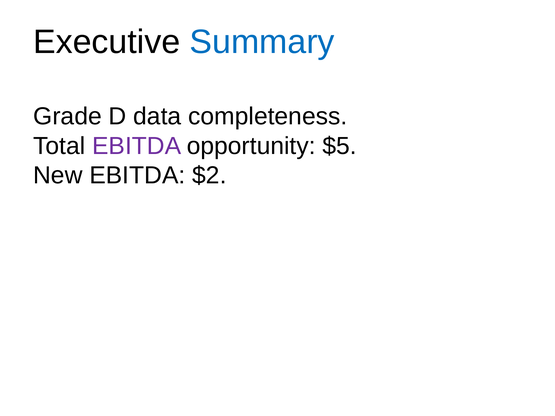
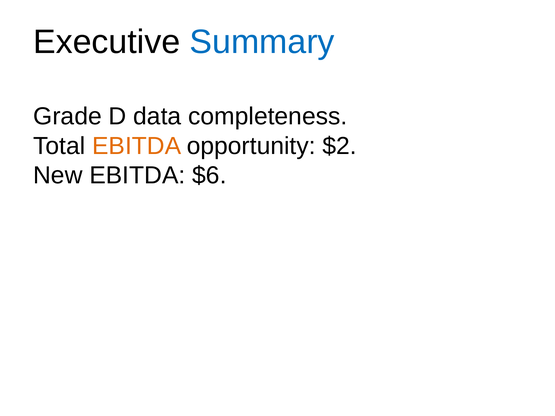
EBITDA at (137, 146) colour: purple -> orange
$5: $5 -> $2
$2: $2 -> $6
